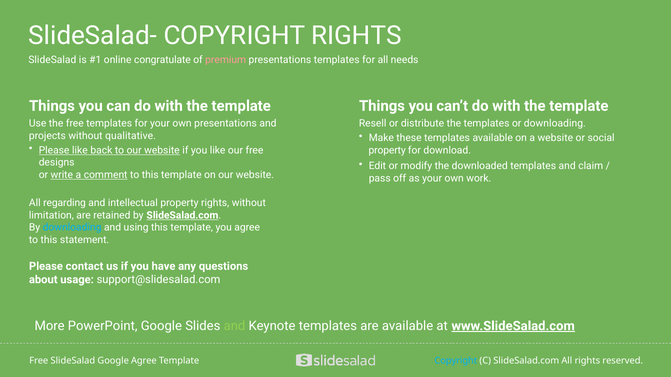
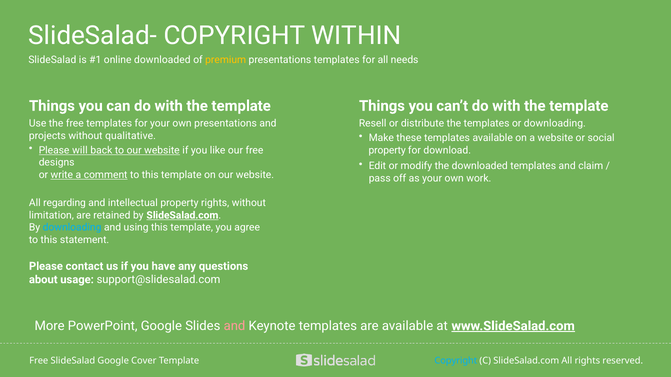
COPYRIGHT RIGHTS: RIGHTS -> WITHIN
online congratulate: congratulate -> downloaded
premium colour: pink -> yellow
Please like: like -> will
and at (234, 326) colour: light green -> pink
Google Agree: Agree -> Cover
